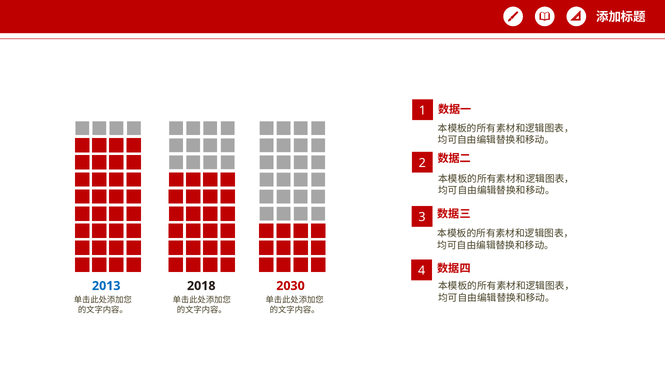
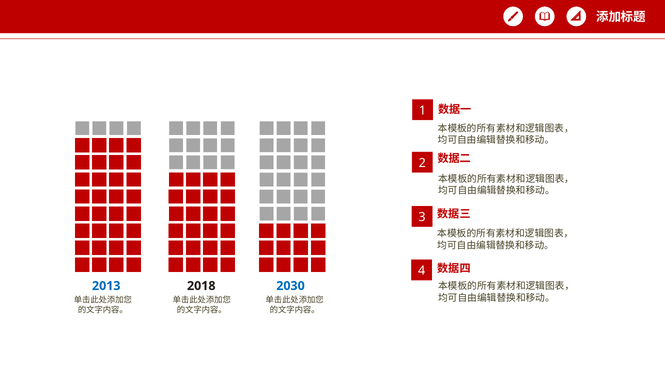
2030 colour: red -> blue
